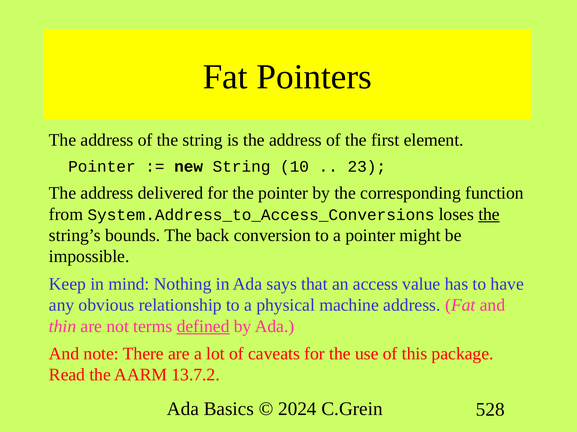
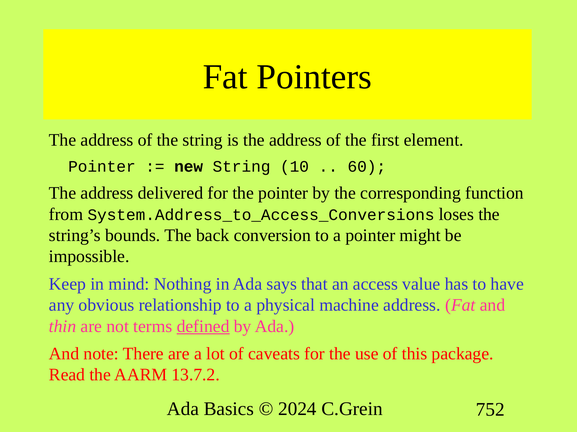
23: 23 -> 60
the at (489, 215) underline: present -> none
528: 528 -> 752
